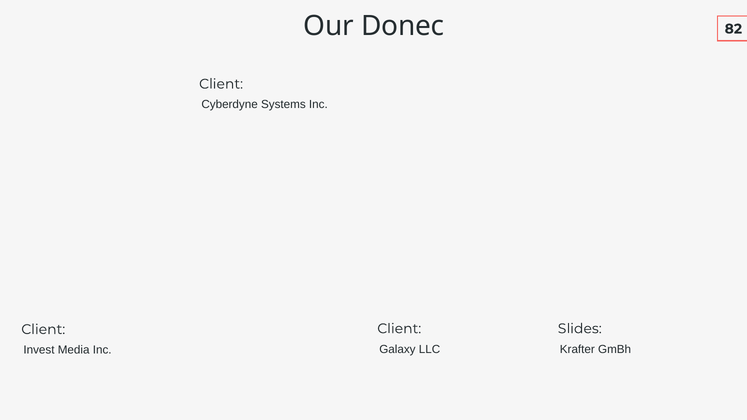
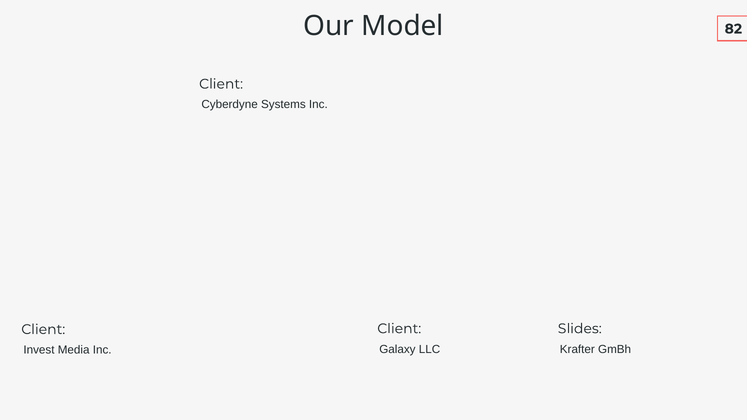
Donec: Donec -> Model
